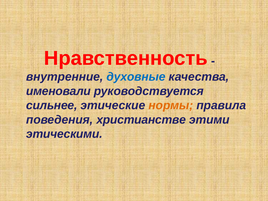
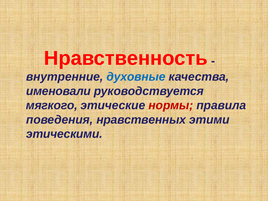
сильнее: сильнее -> мягкого
нормы colour: orange -> red
христианстве: христианстве -> нравственных
